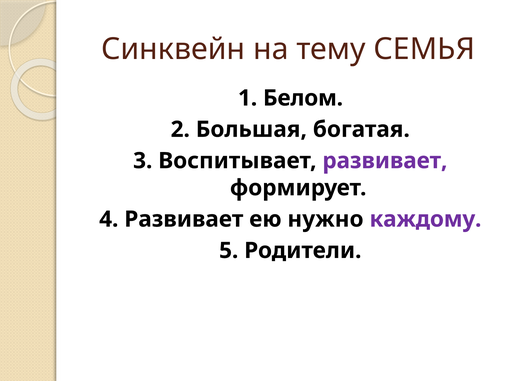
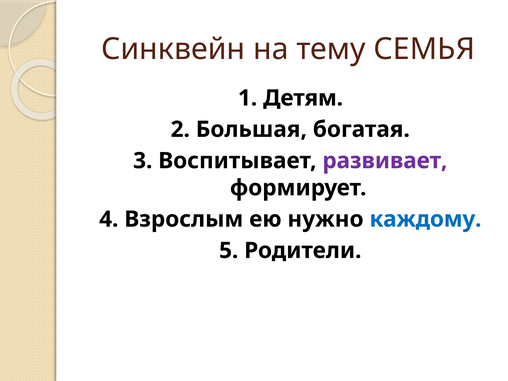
Белом: Белом -> Детям
4 Развивает: Развивает -> Взрослым
каждому colour: purple -> blue
